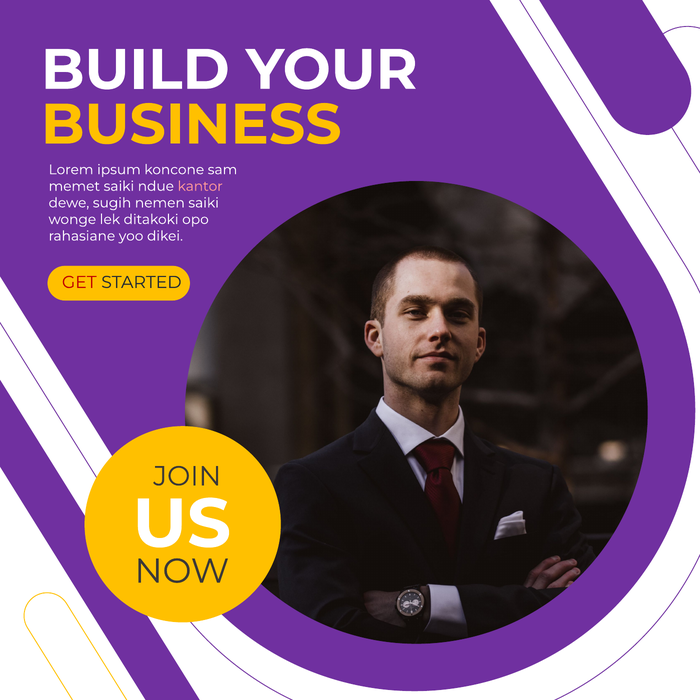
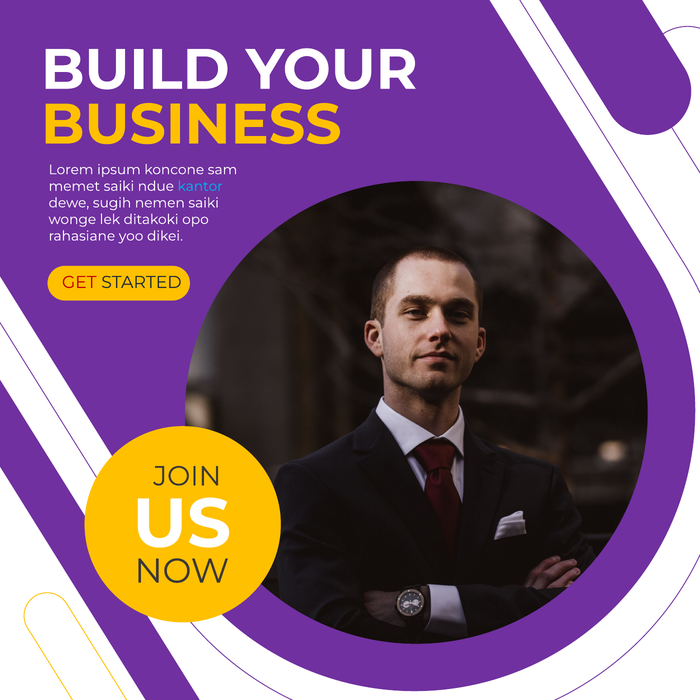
kantor colour: pink -> light blue
